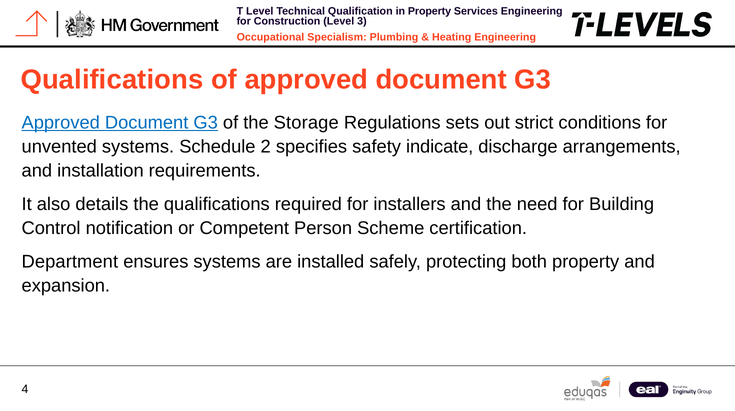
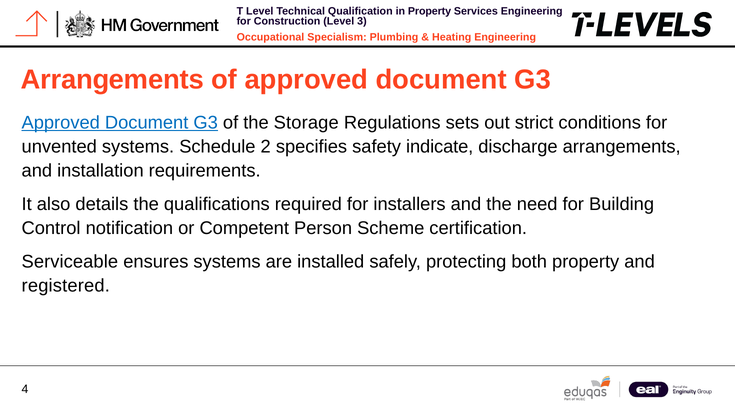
Qualifications at (112, 80): Qualifications -> Arrangements
Department: Department -> Serviceable
expansion: expansion -> registered
